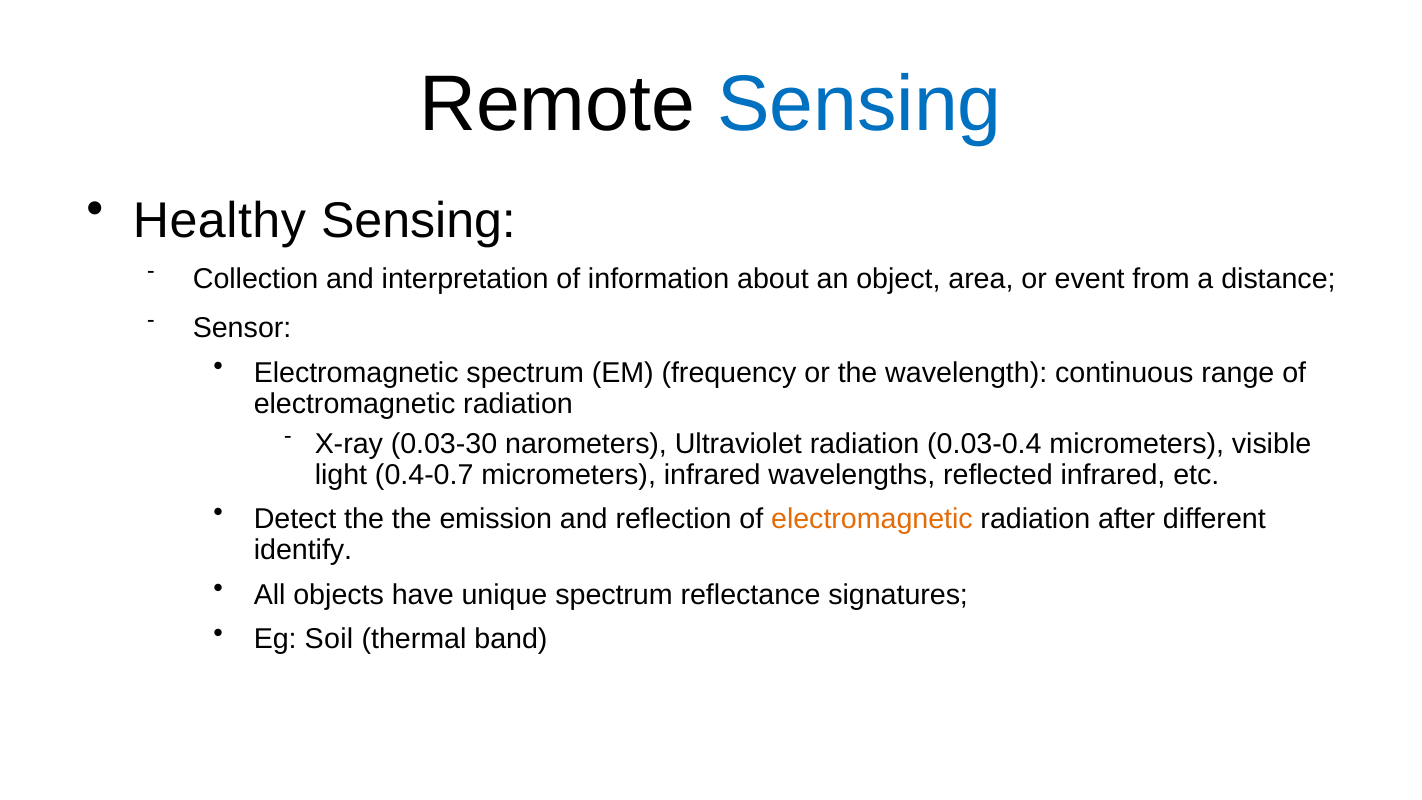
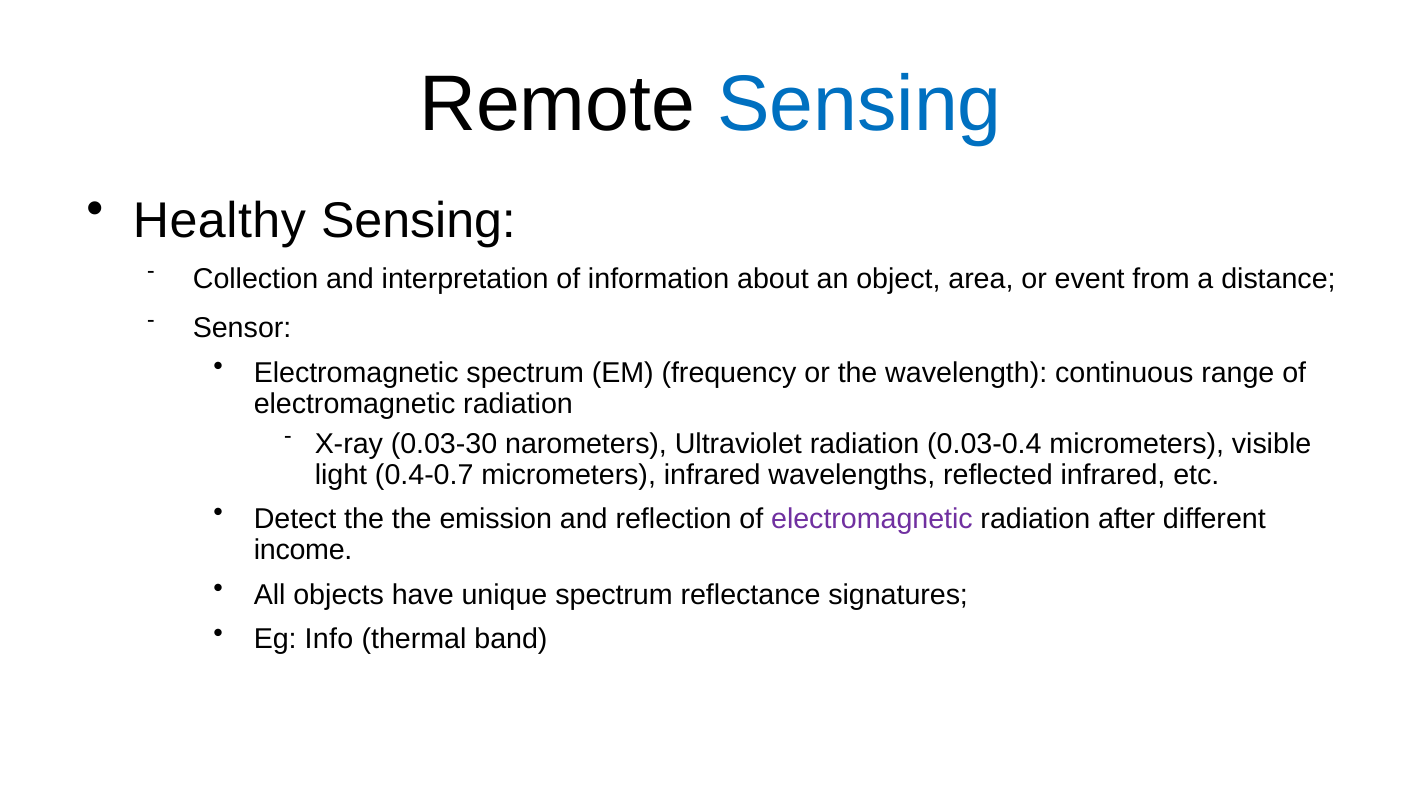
electromagnetic at (872, 519) colour: orange -> purple
identify: identify -> income
Soil: Soil -> Info
